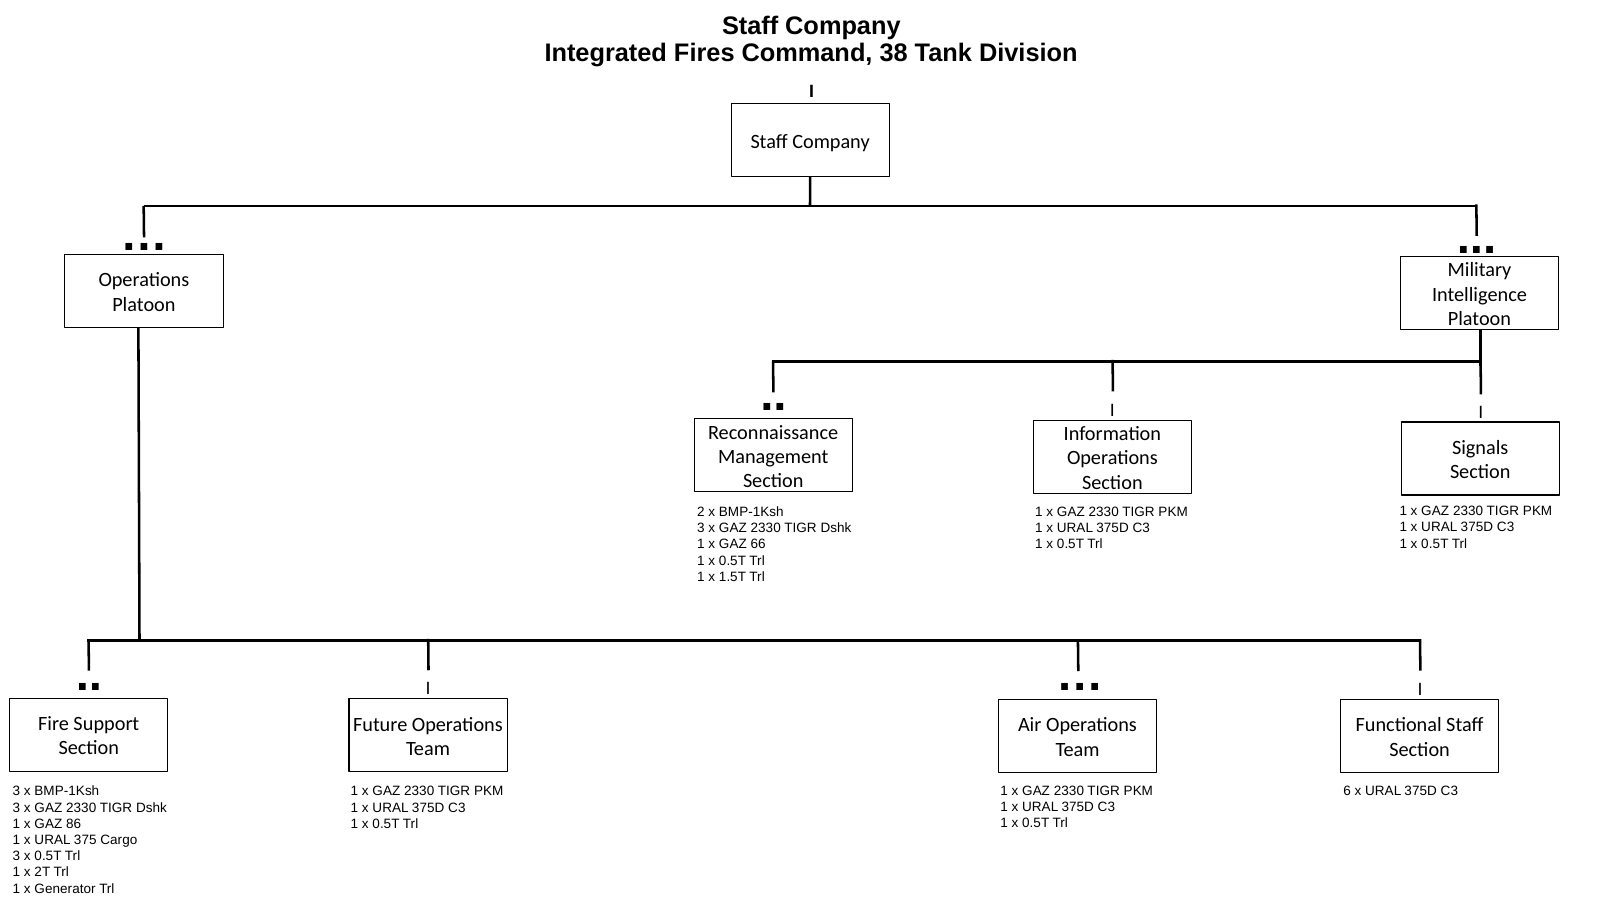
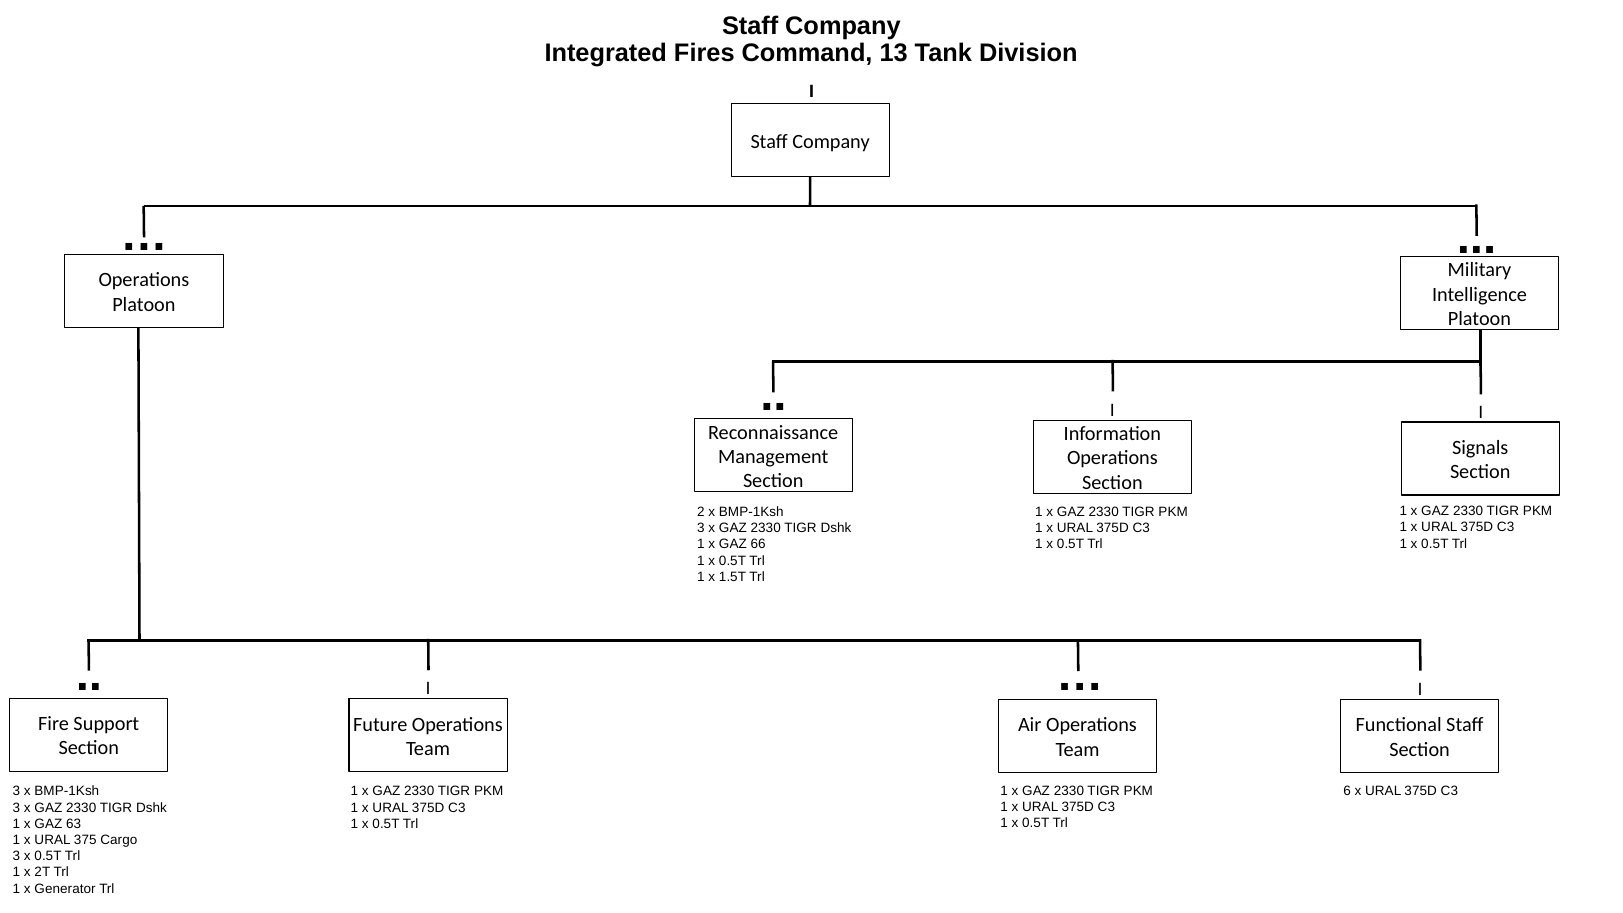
38: 38 -> 13
86: 86 -> 63
